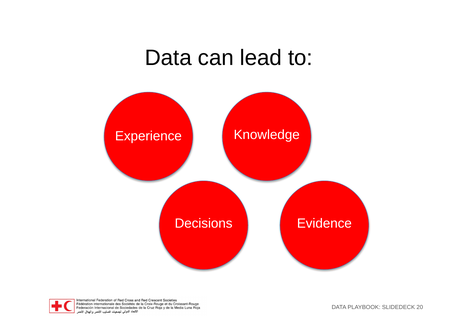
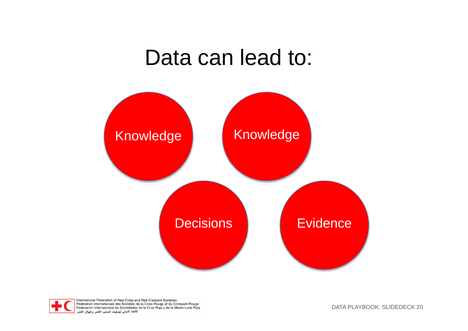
Experience at (148, 136): Experience -> Knowledge
